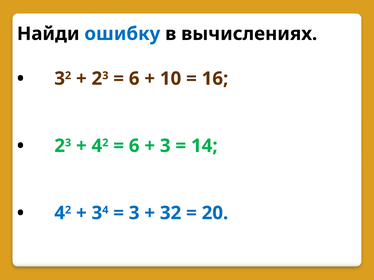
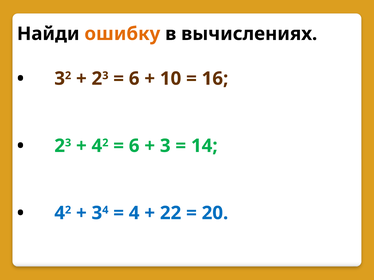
ошибку colour: blue -> orange
3 at (134, 213): 3 -> 4
32: 32 -> 22
